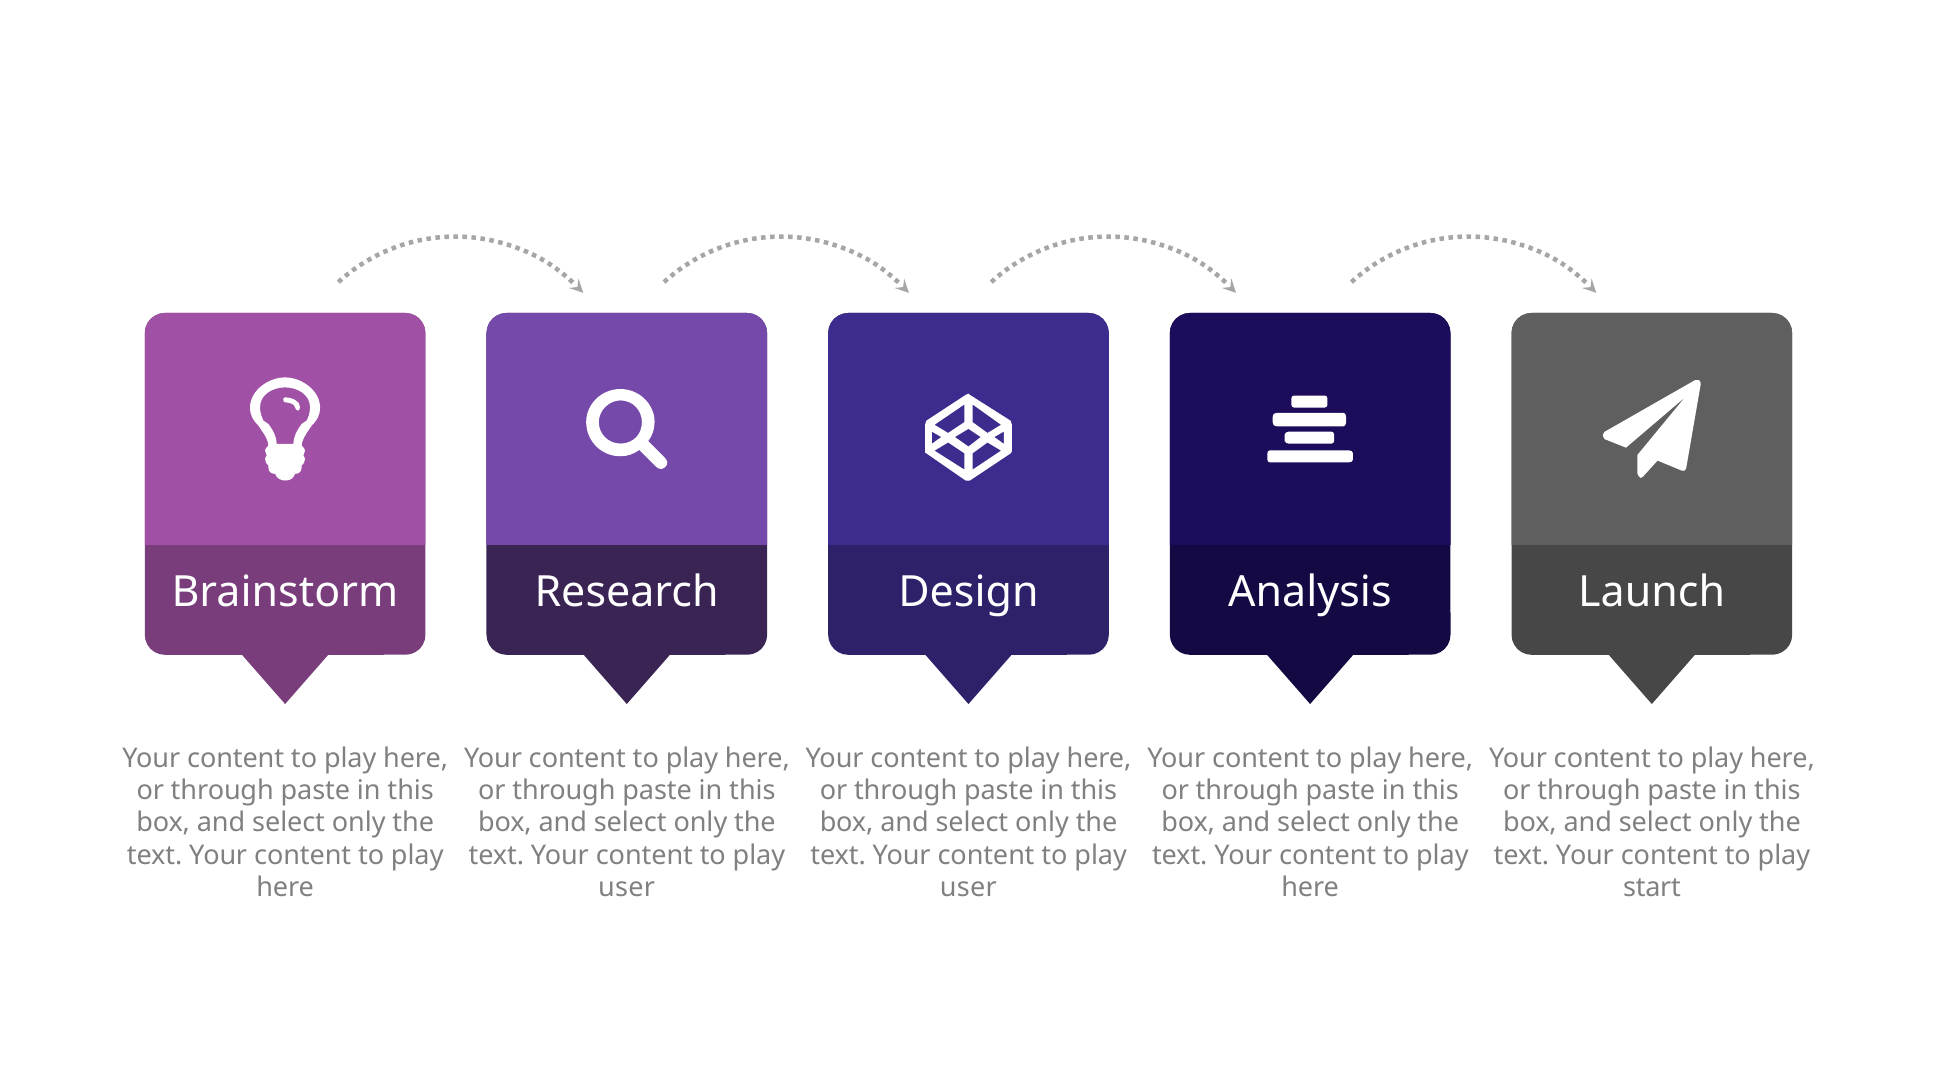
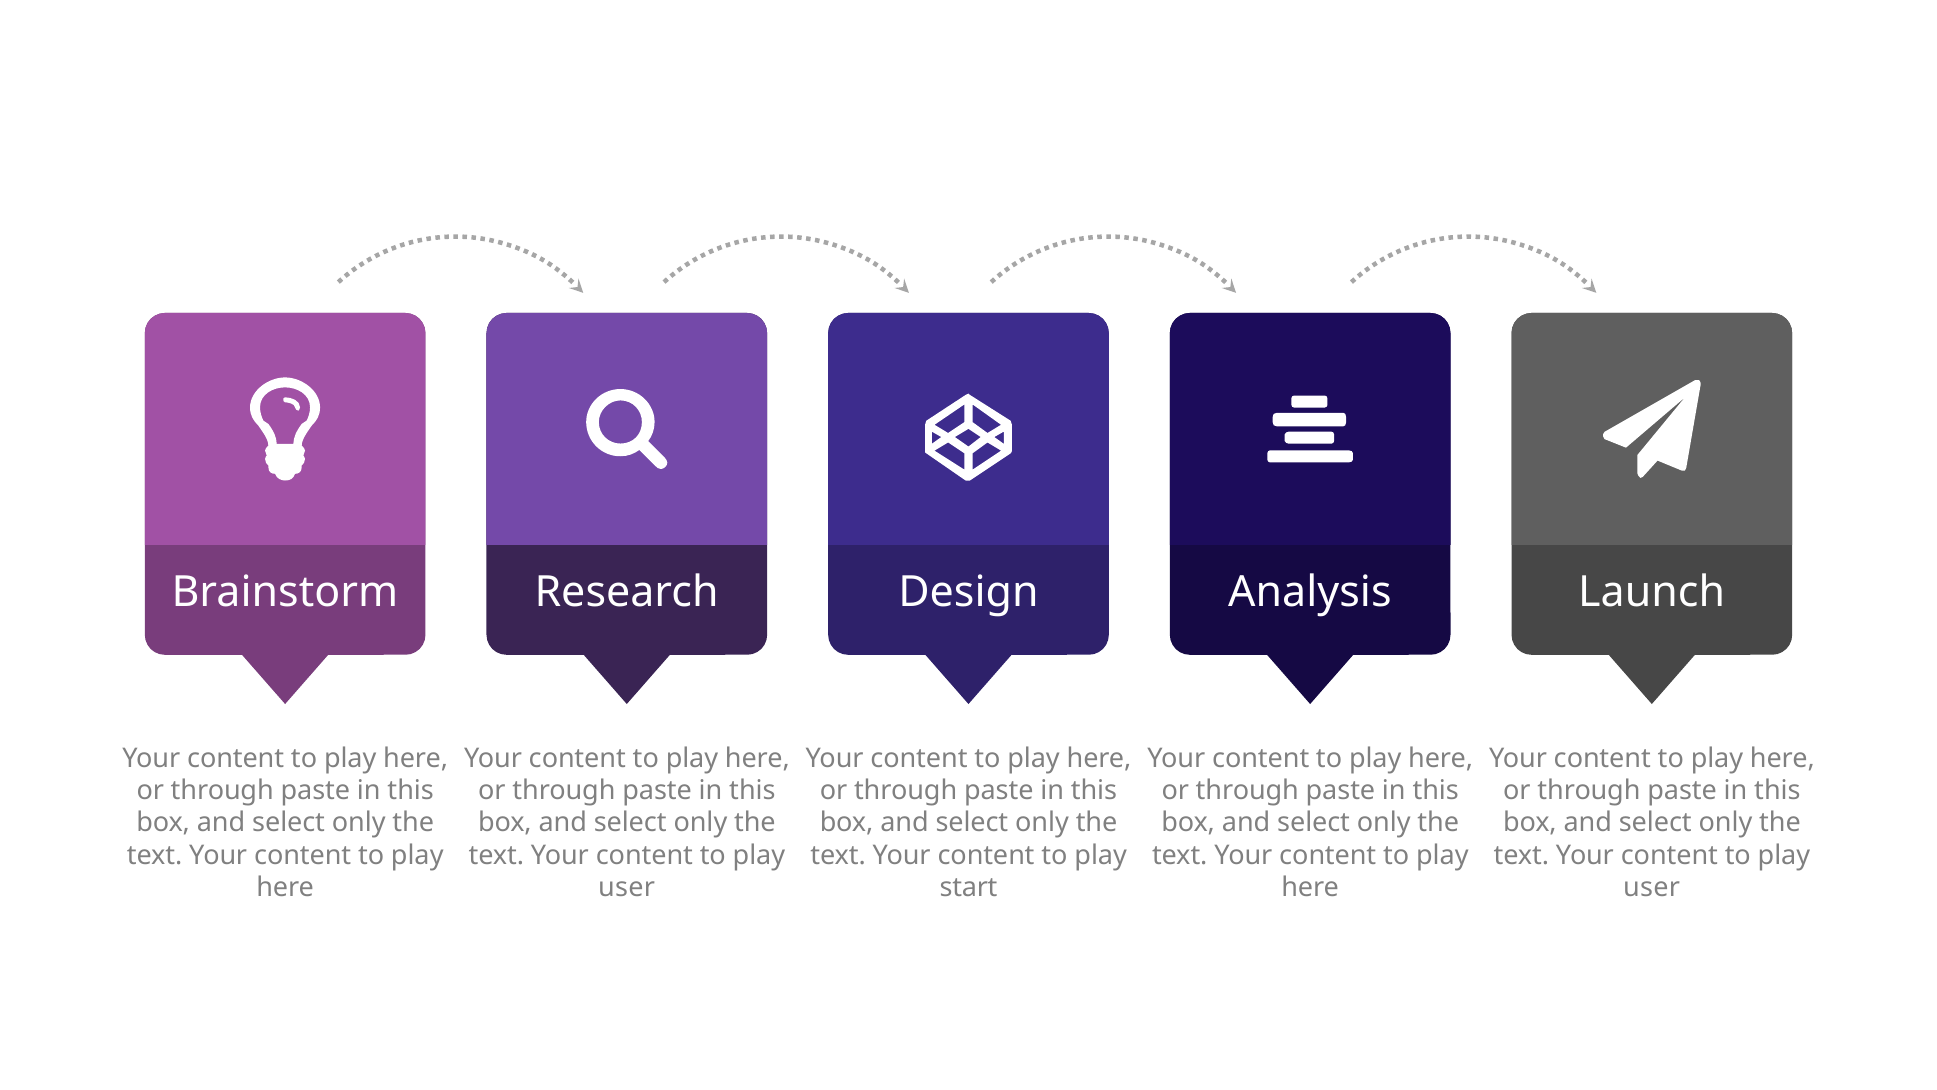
user at (968, 887): user -> start
start at (1652, 887): start -> user
